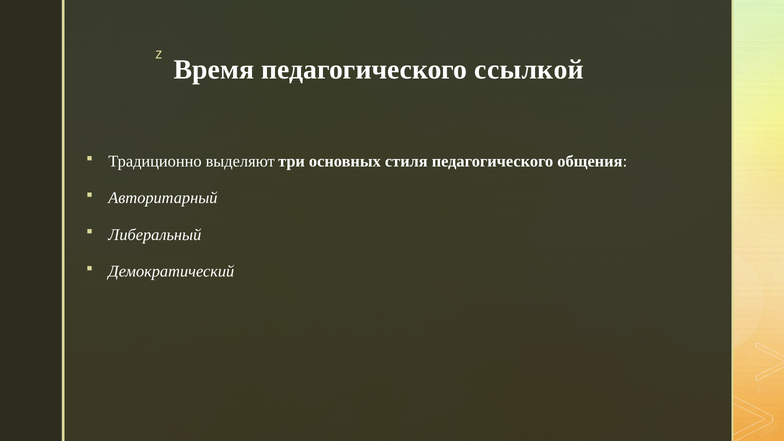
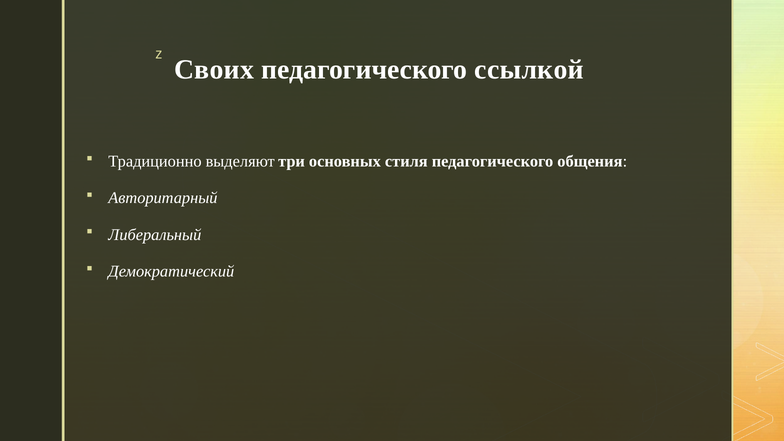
Время: Время -> Своих
